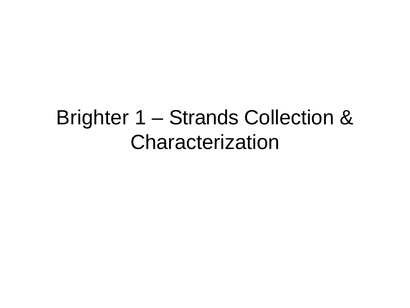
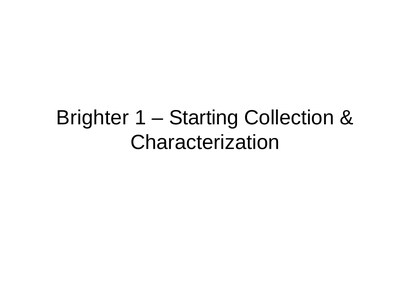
Strands: Strands -> Starting
